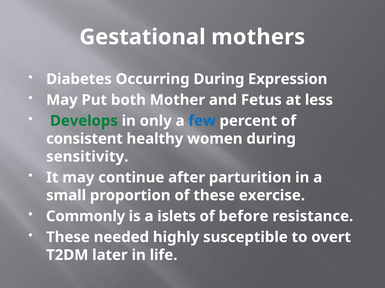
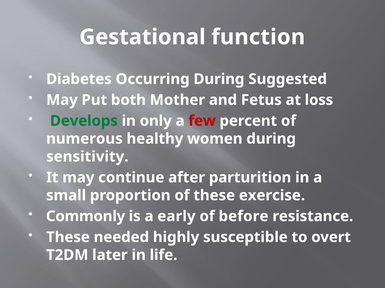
mothers: mothers -> function
Expression: Expression -> Suggested
less: less -> loss
few colour: blue -> red
consistent: consistent -> numerous
islets: islets -> early
